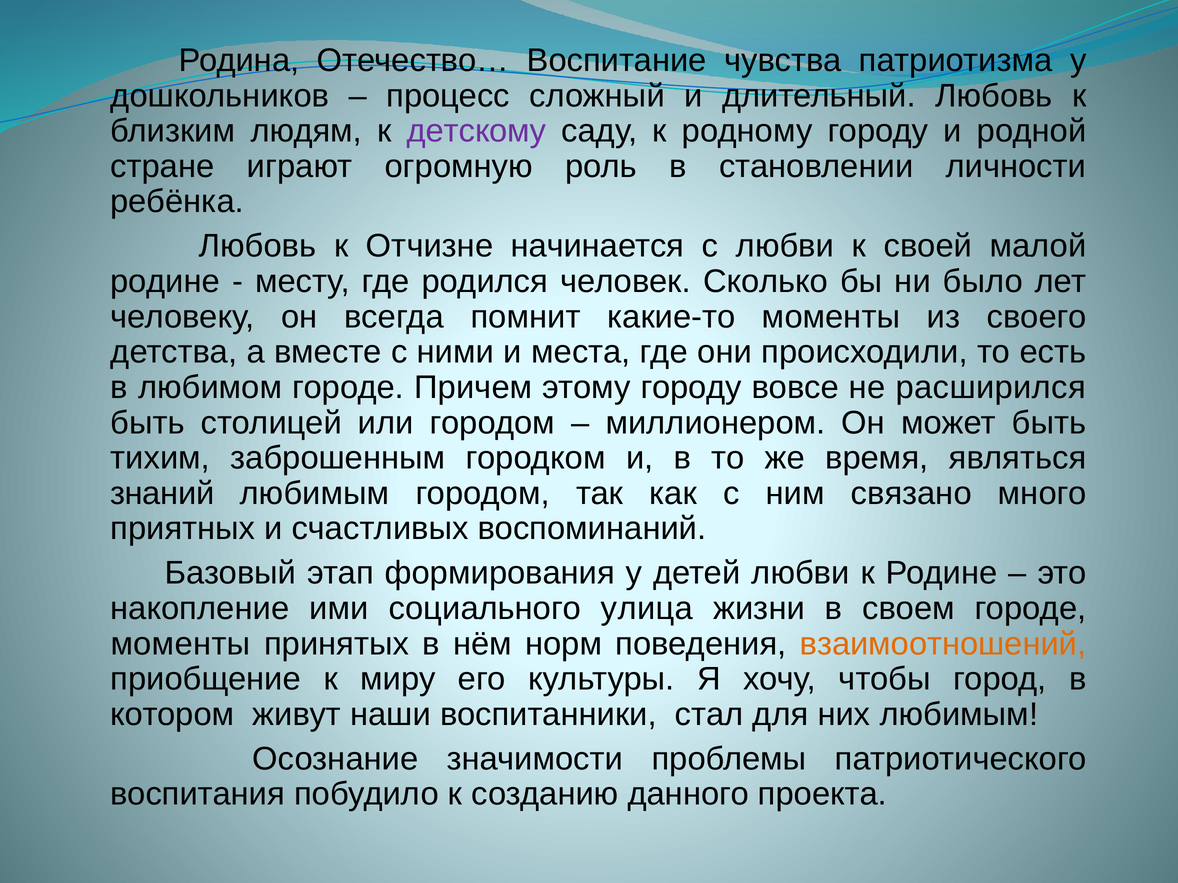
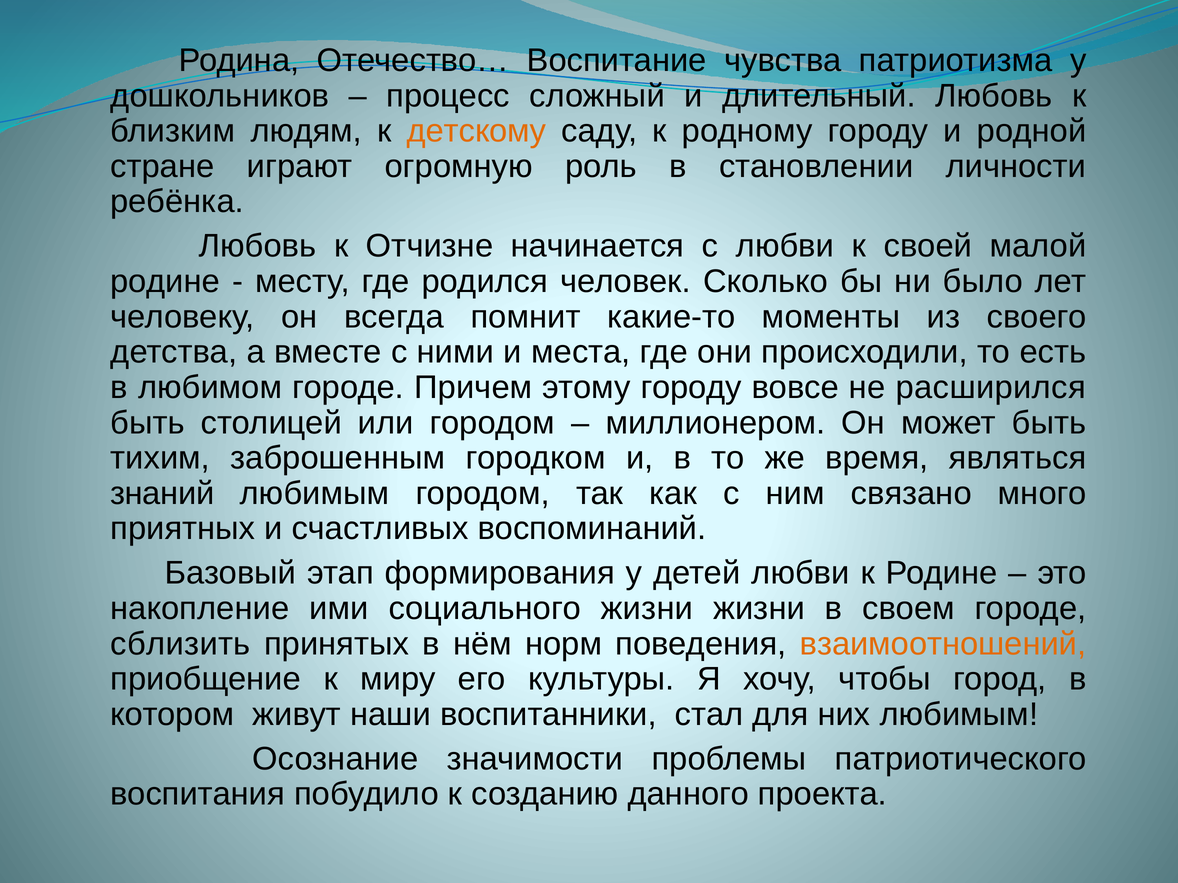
детскому colour: purple -> orange
социального улица: улица -> жизни
моменты at (180, 644): моменты -> сблизить
